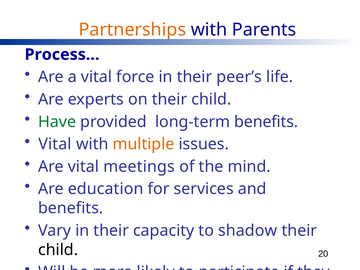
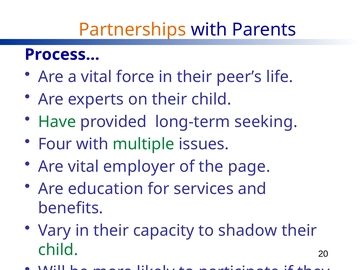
long-term benefits: benefits -> seeking
Vital at (55, 144): Vital -> Four
multiple colour: orange -> green
meetings: meetings -> employer
mind: mind -> page
child at (58, 250) colour: black -> green
